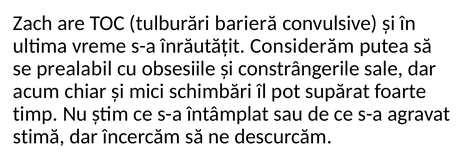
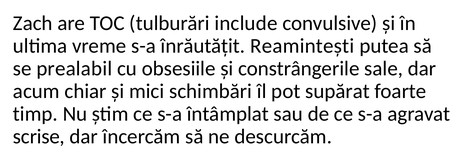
barieră: barieră -> include
Considerăm: Considerăm -> Reamintești
stimă: stimă -> scrise
